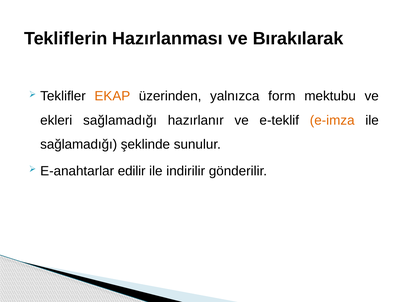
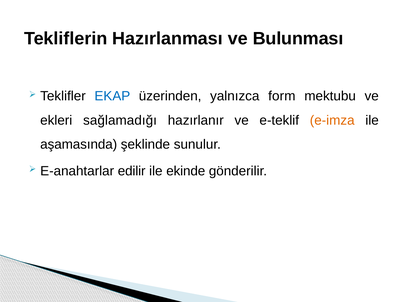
Bırakılarak: Bırakılarak -> Bulunması
EKAP colour: orange -> blue
sağlamadığı at (79, 145): sağlamadığı -> aşamasında
indirilir: indirilir -> ekinde
